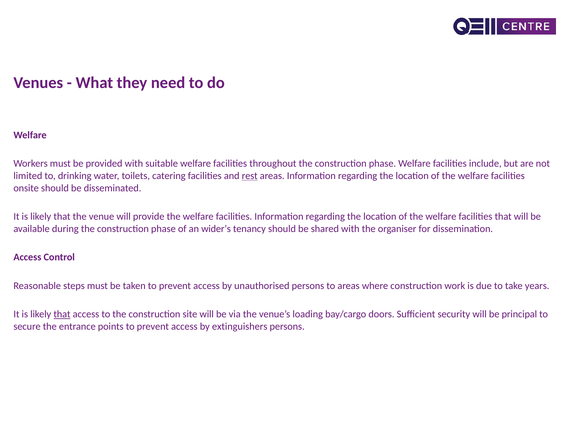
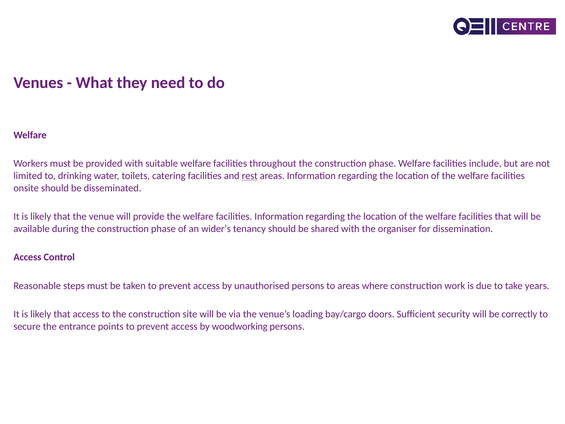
that at (62, 314) underline: present -> none
principal: principal -> correctly
extinguishers: extinguishers -> woodworking
